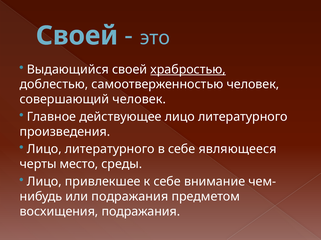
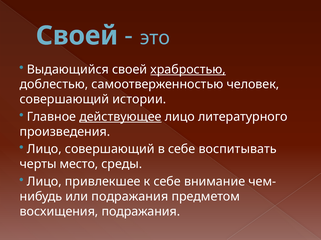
совершающий человек: человек -> истории
действующее underline: none -> present
литературного at (110, 150): литературного -> совершающий
являющееся: являющееся -> воспитывать
